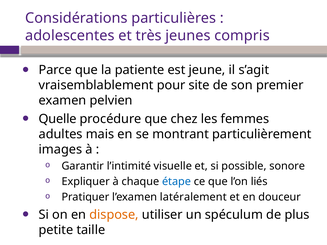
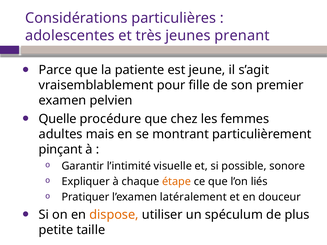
compris: compris -> prenant
site: site -> fille
images: images -> pinçant
étape colour: blue -> orange
